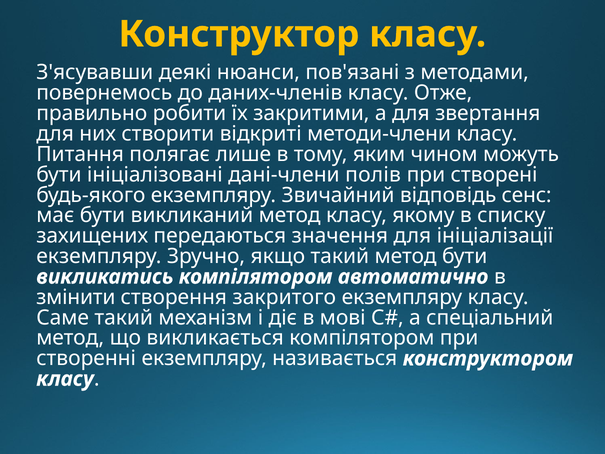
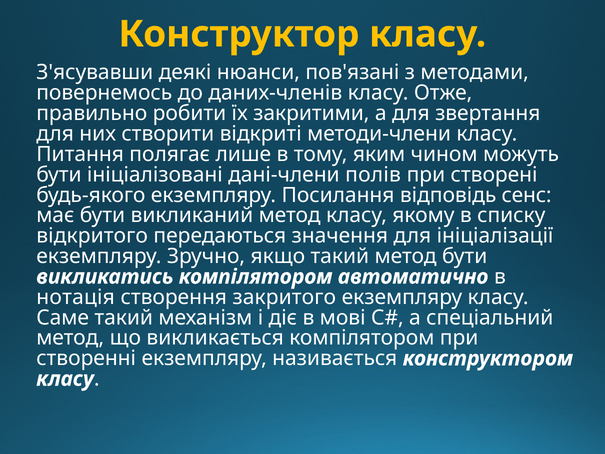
Звичайний: Звичайний -> Посилання
захищених: захищених -> відкритого
змінити: змінити -> нотація
